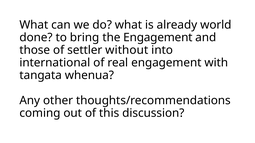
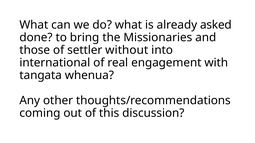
world: world -> asked
the Engagement: Engagement -> Missionaries
